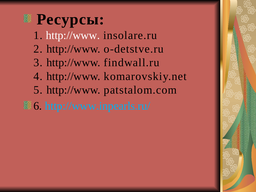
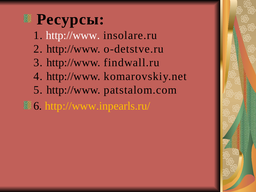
http://www.inpearls.ru/ colour: light blue -> yellow
